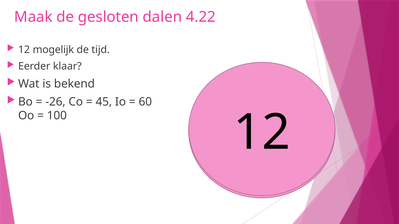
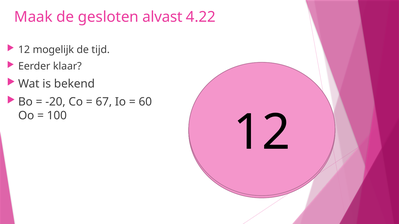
dalen: dalen -> alvast
-26: -26 -> -20
45: 45 -> 67
